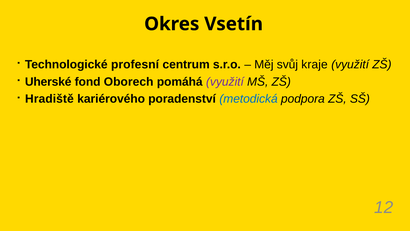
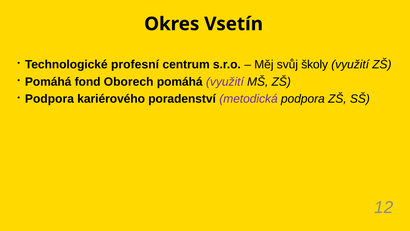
kraje: kraje -> školy
Uherské at (48, 82): Uherské -> Pomáhá
Hradiště at (49, 99): Hradiště -> Podpora
metodická colour: blue -> purple
